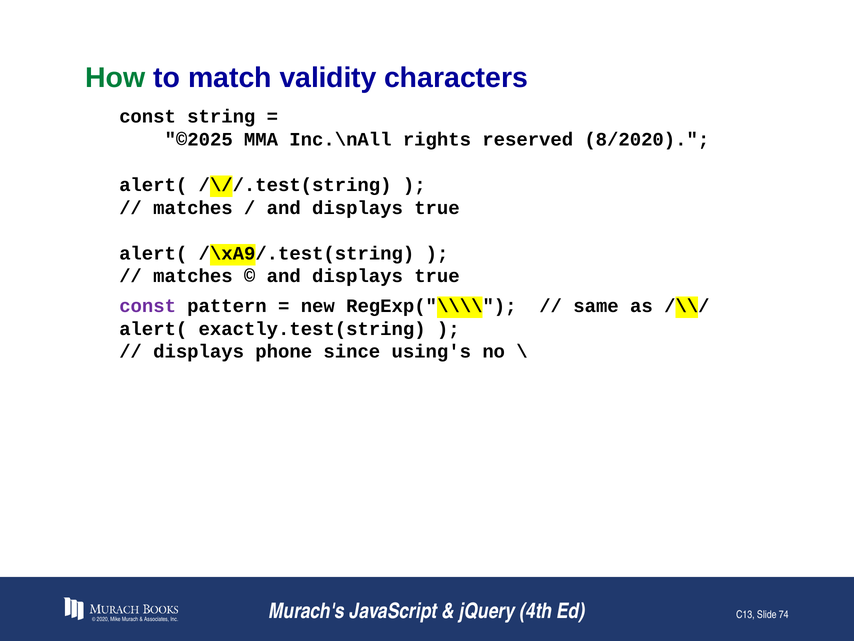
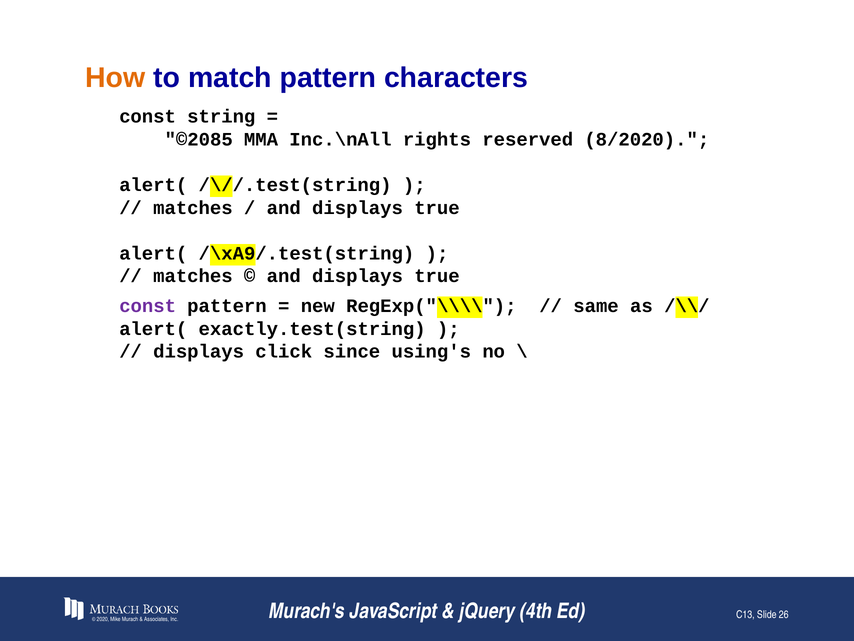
How colour: green -> orange
match validity: validity -> pattern
©2025: ©2025 -> ©2085
phone: phone -> click
74: 74 -> 26
